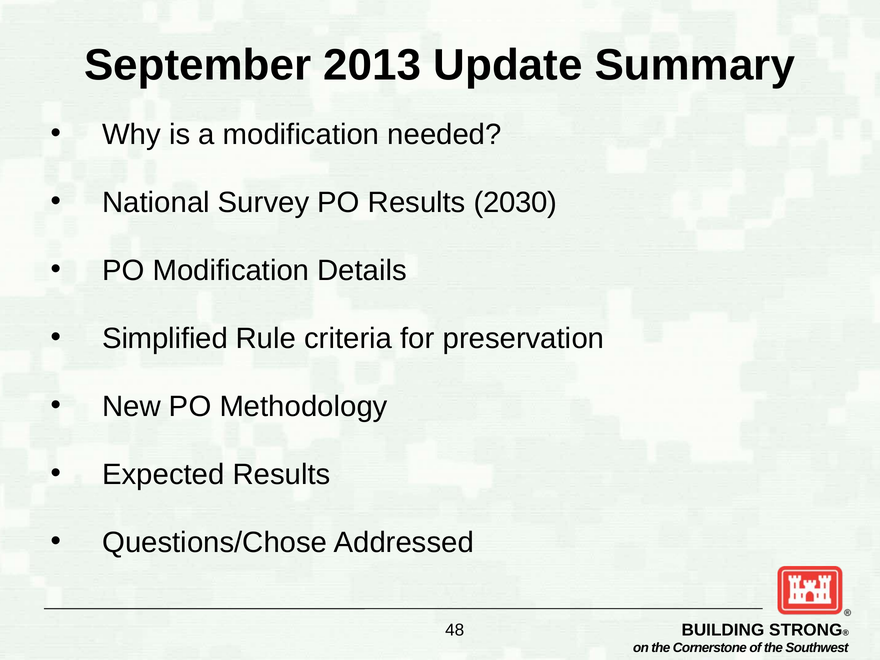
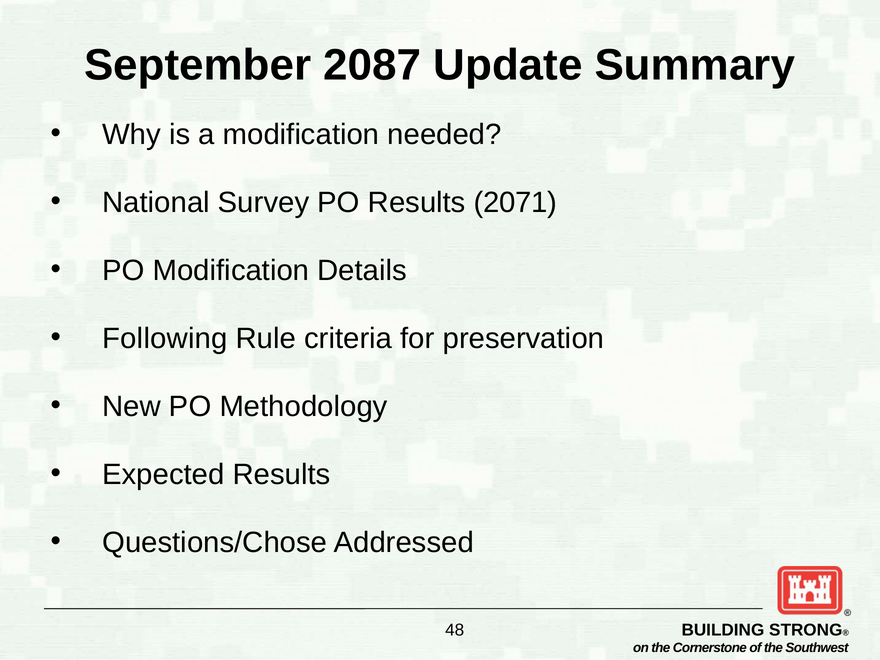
2013: 2013 -> 2087
2030: 2030 -> 2071
Simplified: Simplified -> Following
